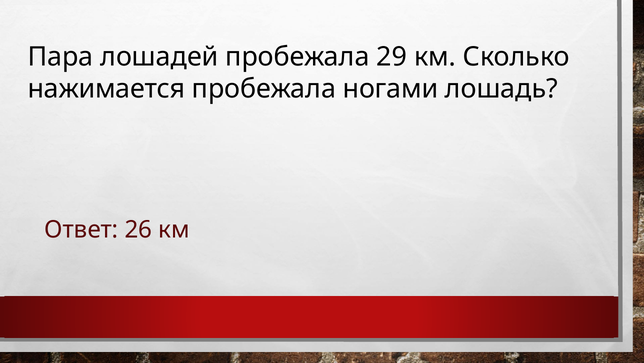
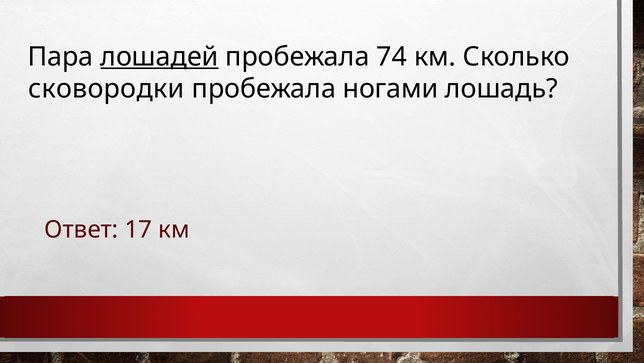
лошадей underline: none -> present
29: 29 -> 74
нажимается: нажимается -> сковородки
26: 26 -> 17
